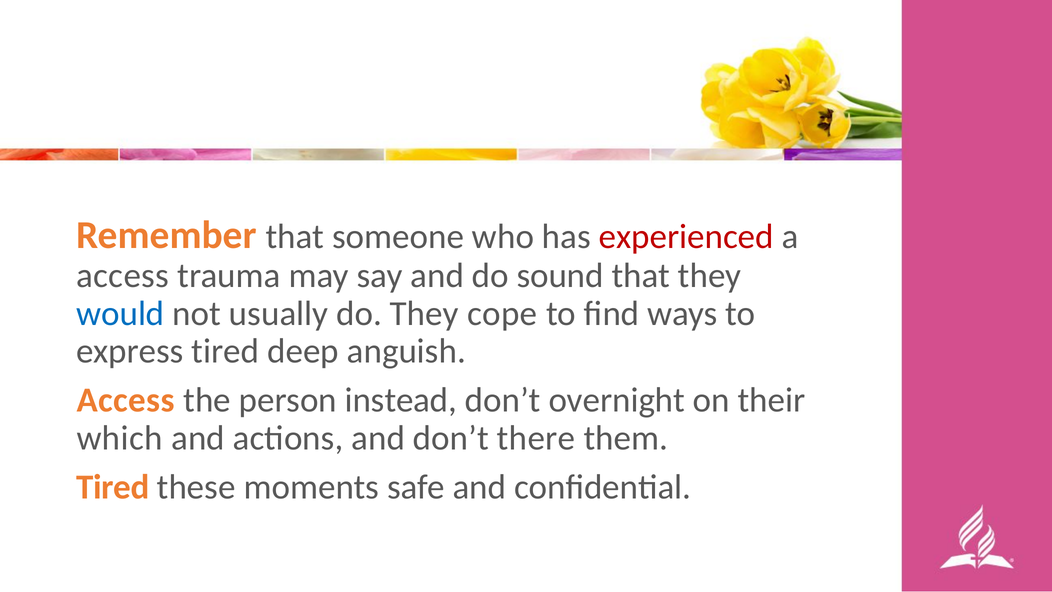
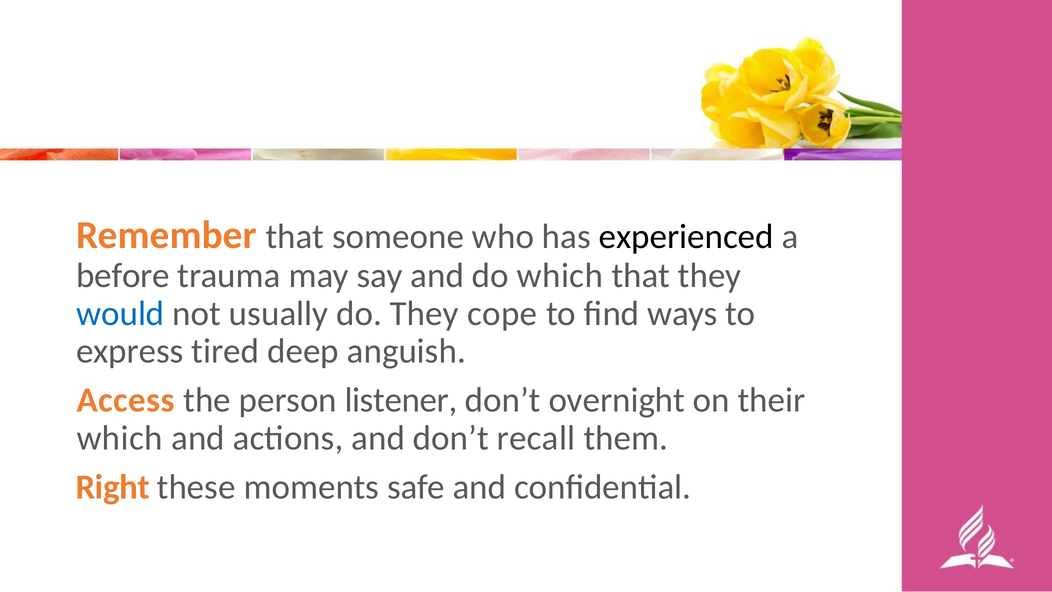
experienced colour: red -> black
access at (123, 275): access -> before
do sound: sound -> which
instead: instead -> listener
there: there -> recall
Tired at (113, 487): Tired -> Right
